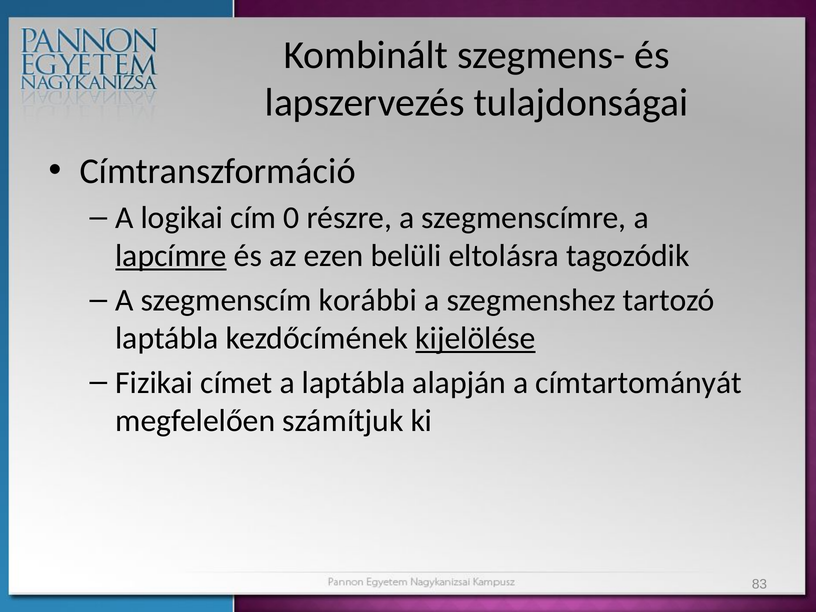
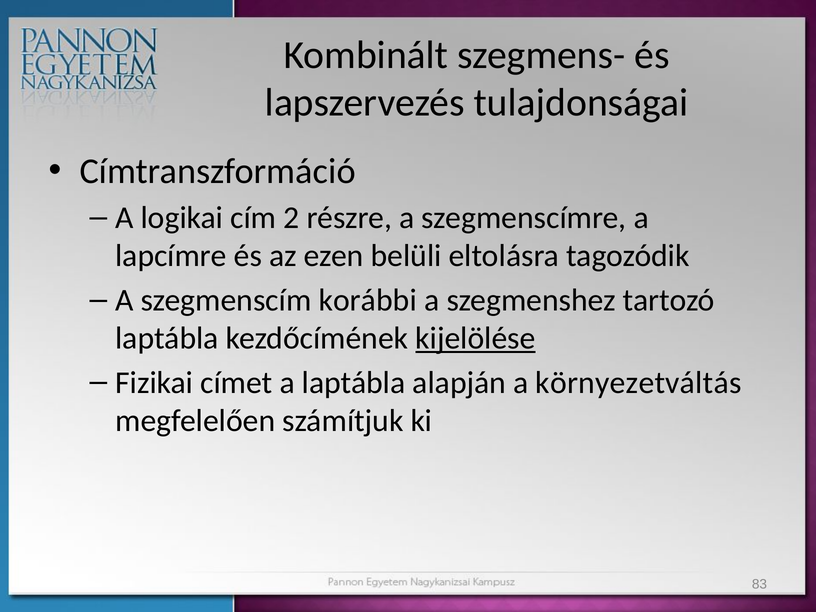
0: 0 -> 2
lapcímre underline: present -> none
címtartományát: címtartományát -> környezetváltás
